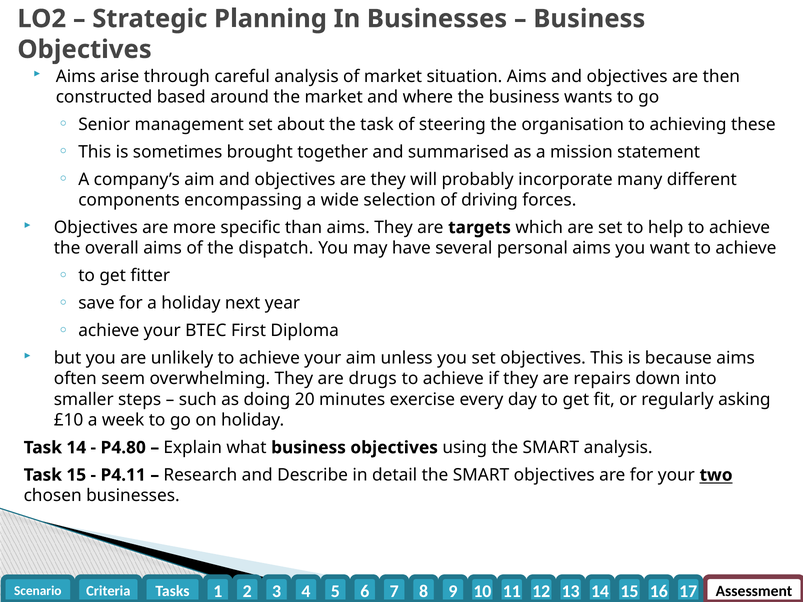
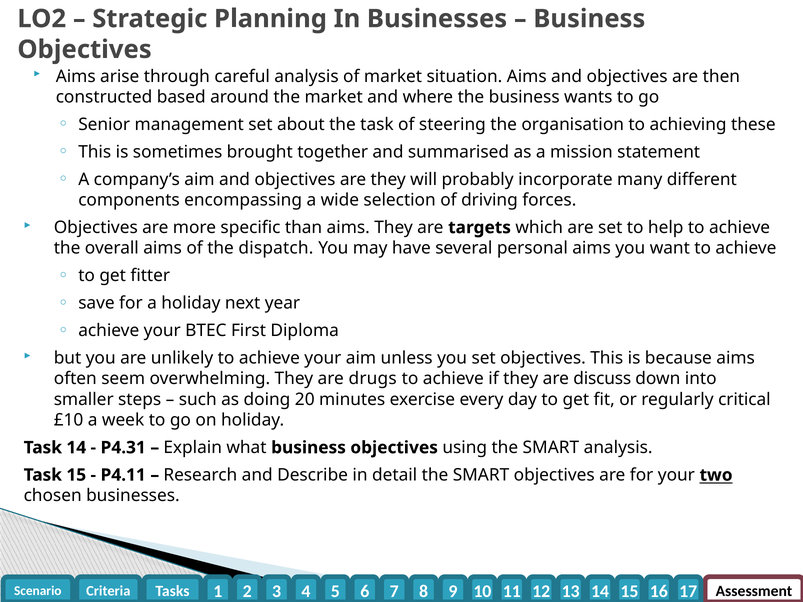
repairs: repairs -> discuss
asking: asking -> critical
P4.80: P4.80 -> P4.31
